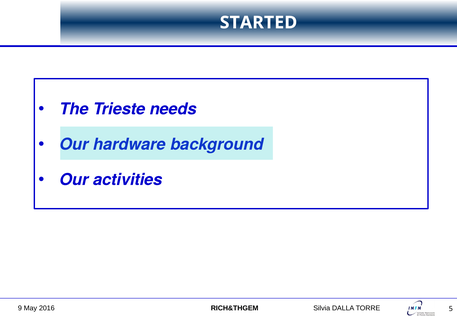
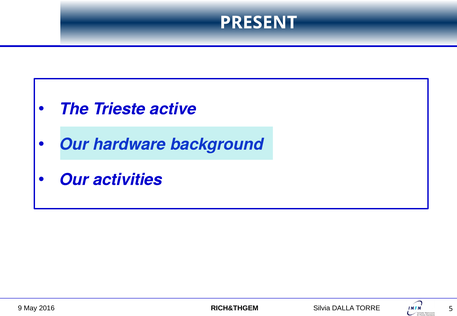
STARTED: STARTED -> PRESENT
needs: needs -> active
